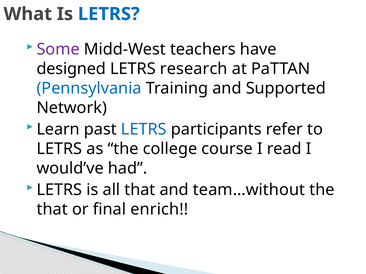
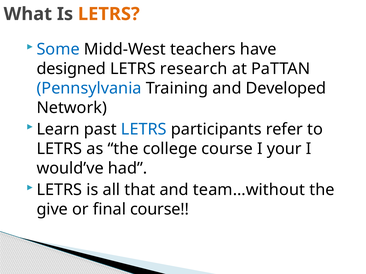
LETRS at (109, 14) colour: blue -> orange
Some colour: purple -> blue
Supported: Supported -> Developed
read: read -> your
that at (52, 210): that -> give
final enrich: enrich -> course
